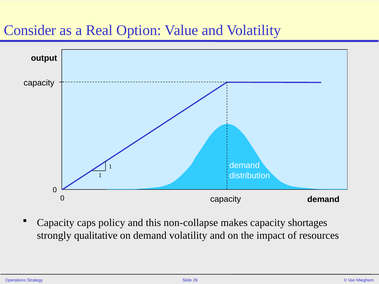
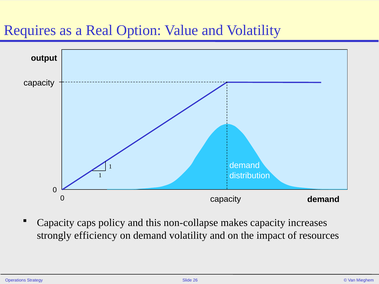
Consider: Consider -> Requires
shortages: shortages -> increases
qualitative: qualitative -> efficiency
